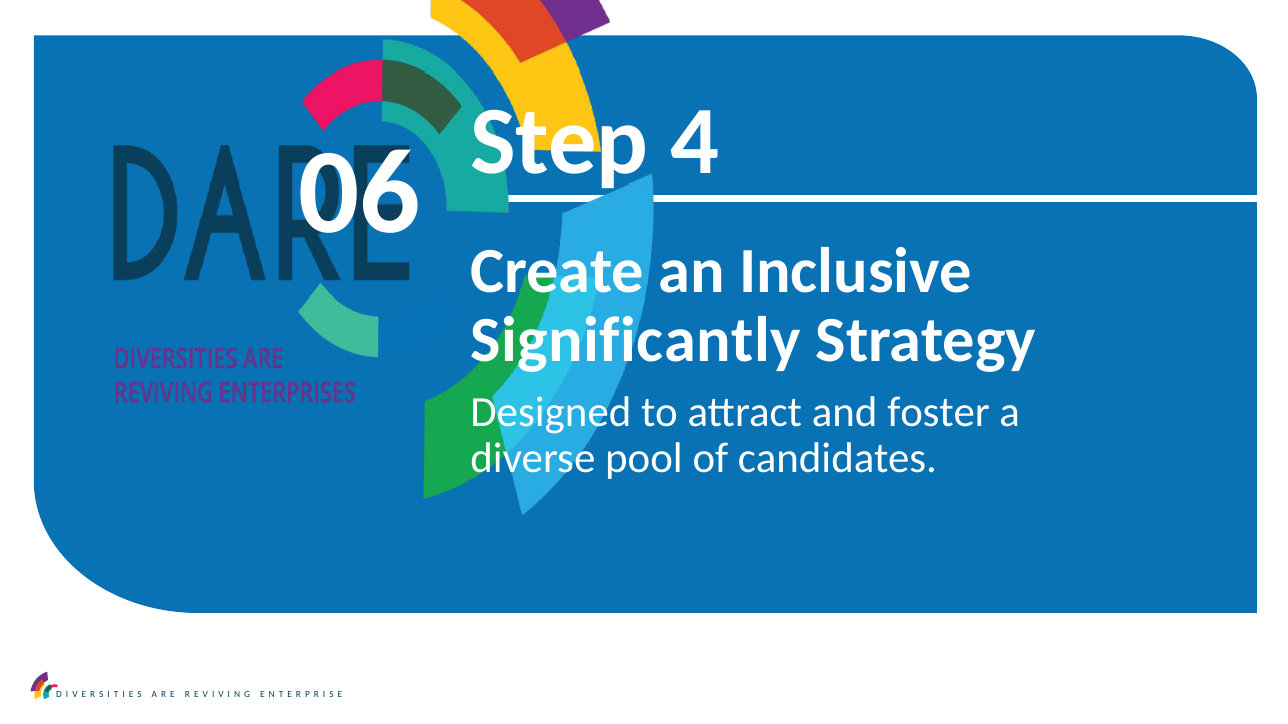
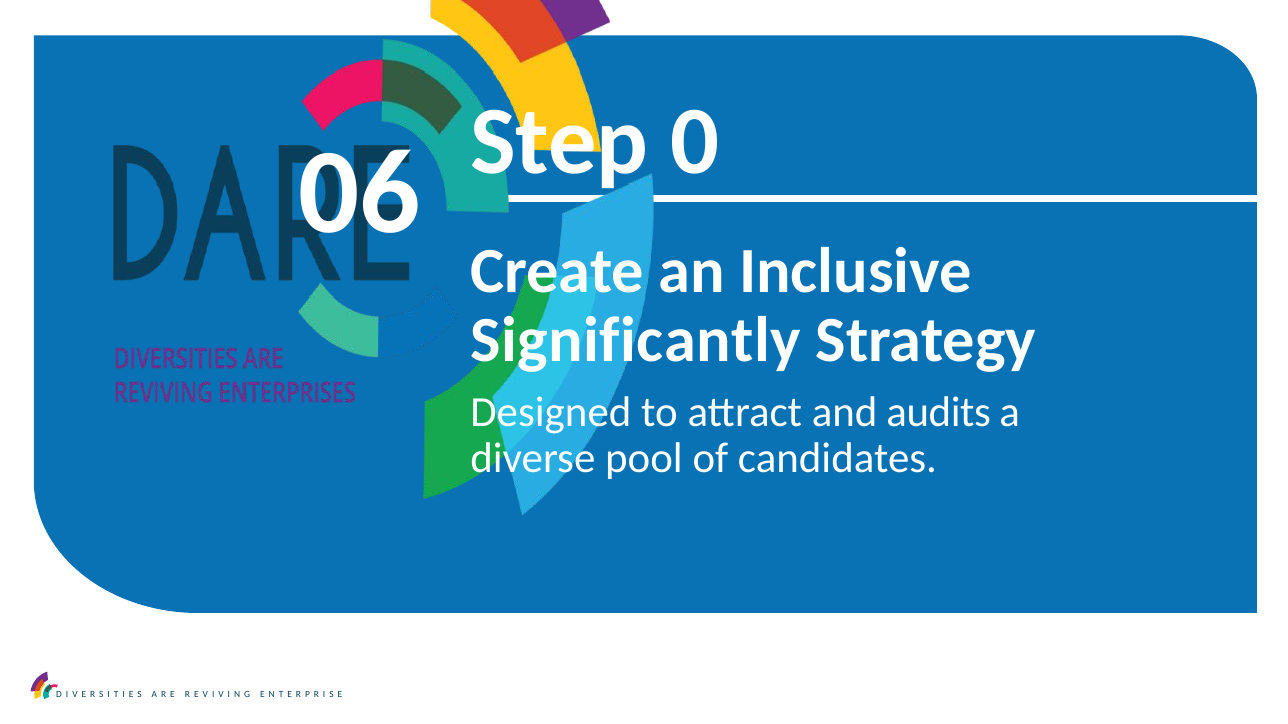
4: 4 -> 0
foster: foster -> audits
